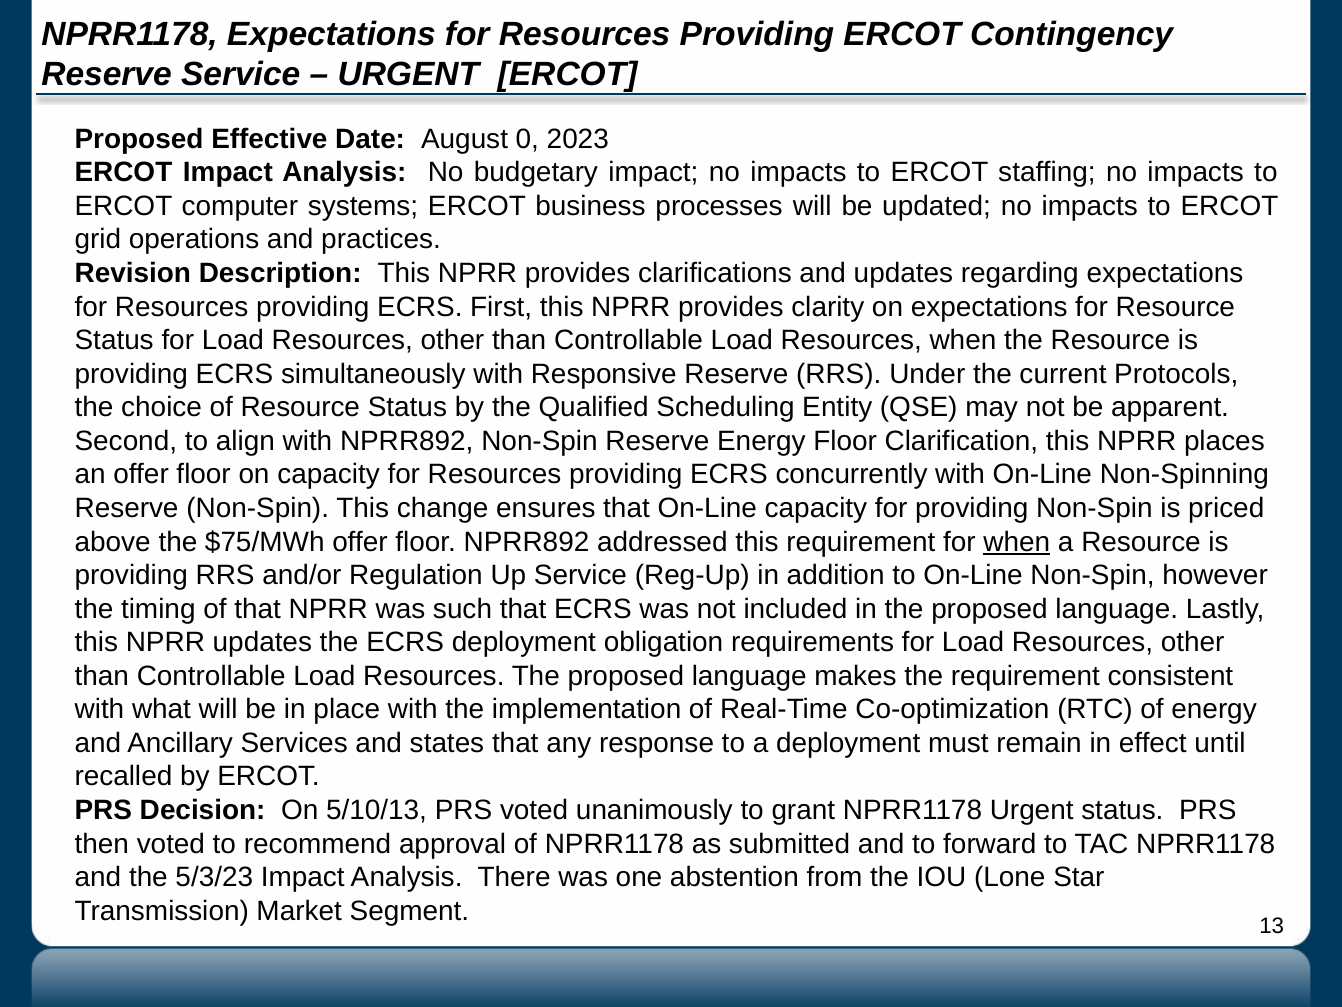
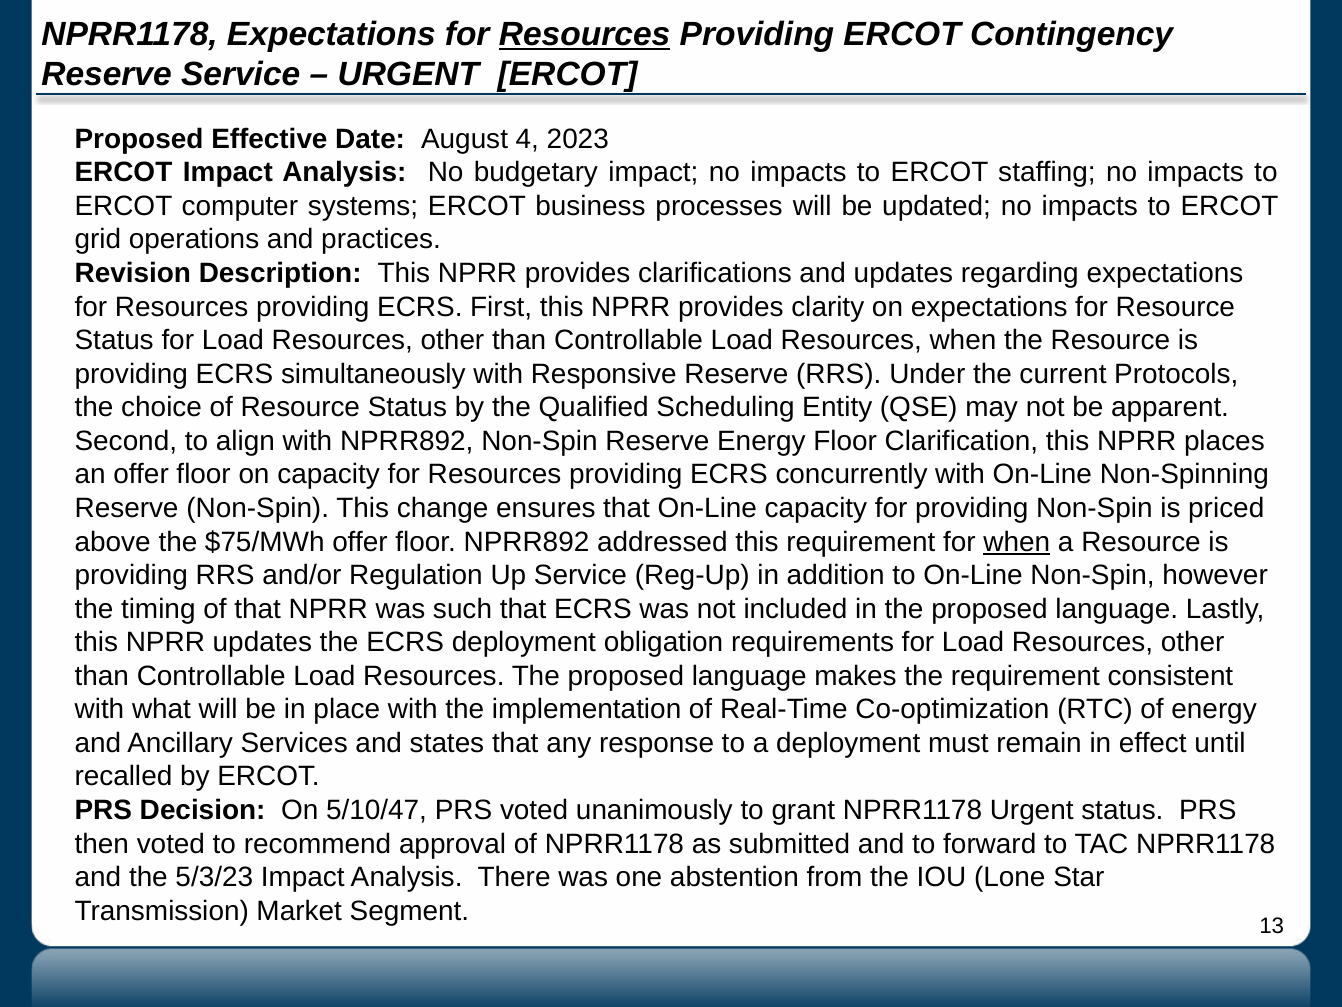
Resources at (585, 34) underline: none -> present
0: 0 -> 4
5/10/13: 5/10/13 -> 5/10/47
